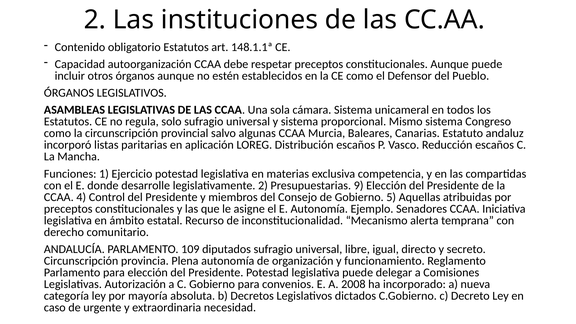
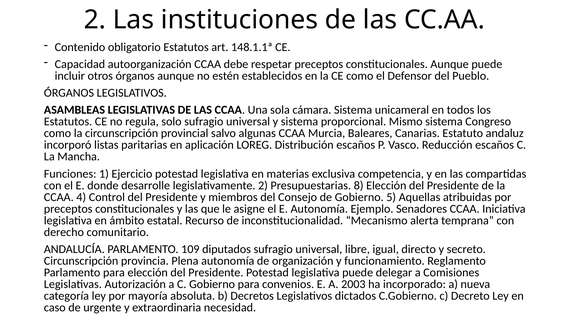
9: 9 -> 8
2008: 2008 -> 2003
